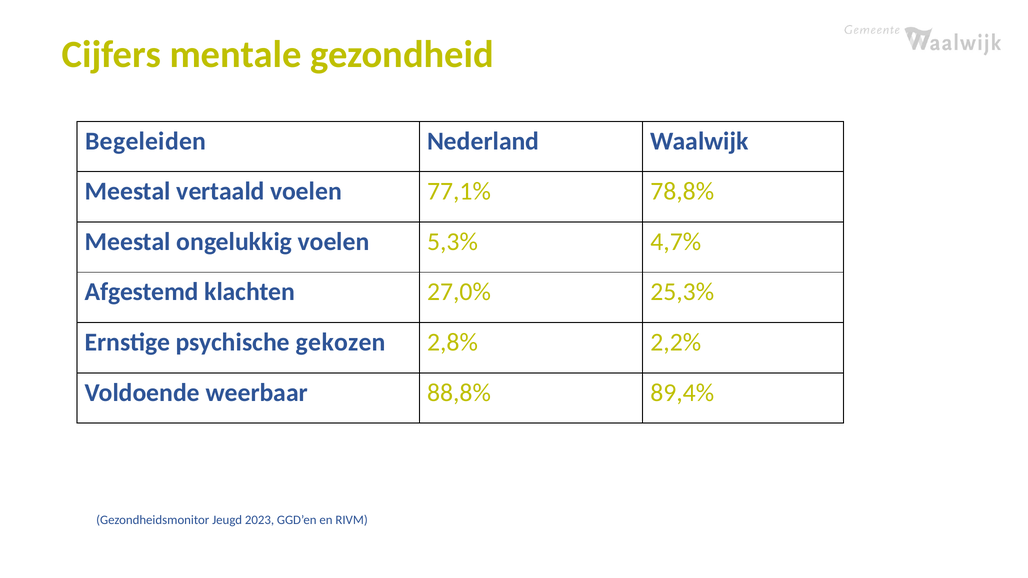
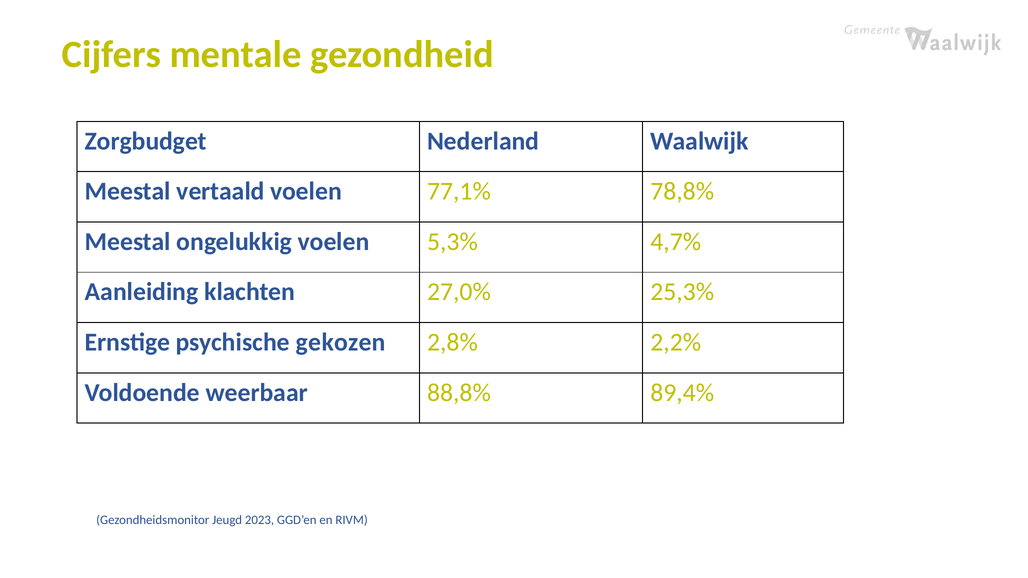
Begeleiden: Begeleiden -> Zorgbudget
Afgestemd: Afgestemd -> Aanleiding
